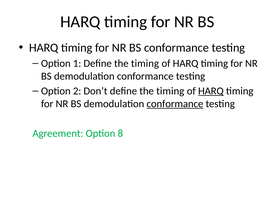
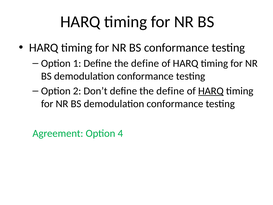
1 Define the timing: timing -> define
Don’t define the timing: timing -> define
conformance at (175, 104) underline: present -> none
8: 8 -> 4
